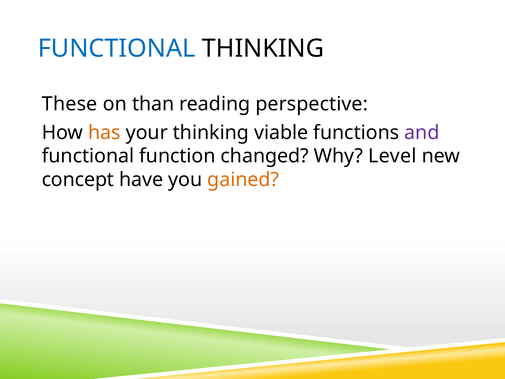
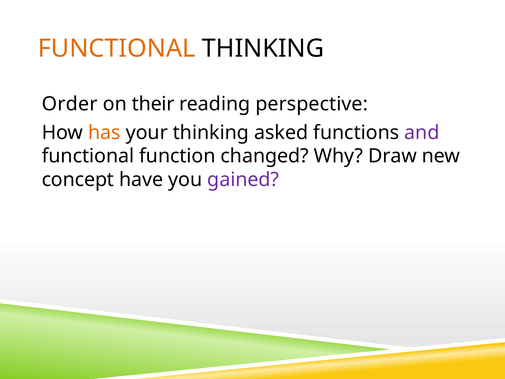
FUNCTIONAL at (117, 48) colour: blue -> orange
These: These -> Order
than: than -> their
viable: viable -> asked
Level: Level -> Draw
gained colour: orange -> purple
